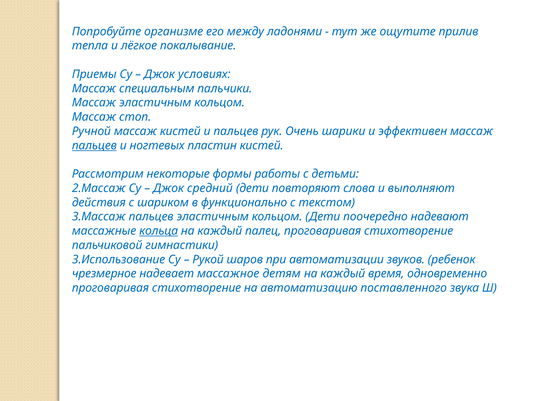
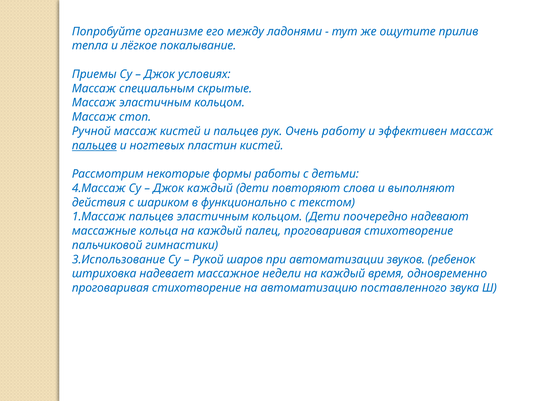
пальчики: пальчики -> скрытые
шарики: шарики -> работу
2.Массаж: 2.Массаж -> 4.Массаж
Джок средний: средний -> каждый
3.Массаж: 3.Массаж -> 1.Массаж
кольца underline: present -> none
чрезмерное: чрезмерное -> штриховка
детям: детям -> недели
